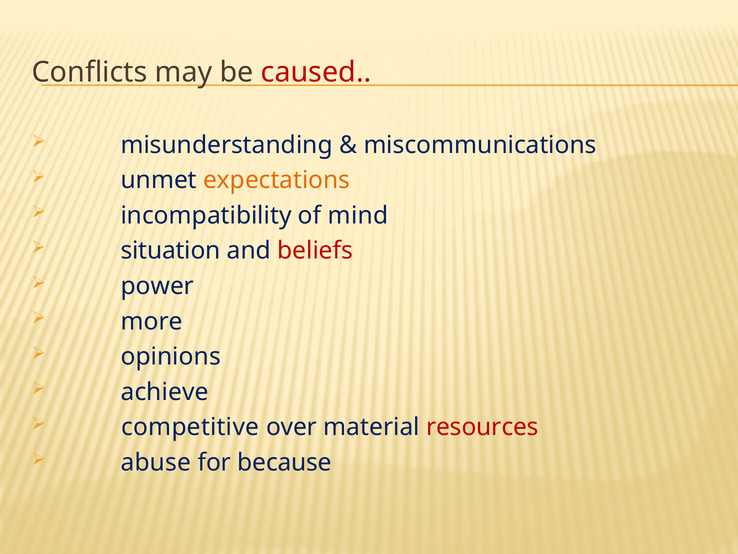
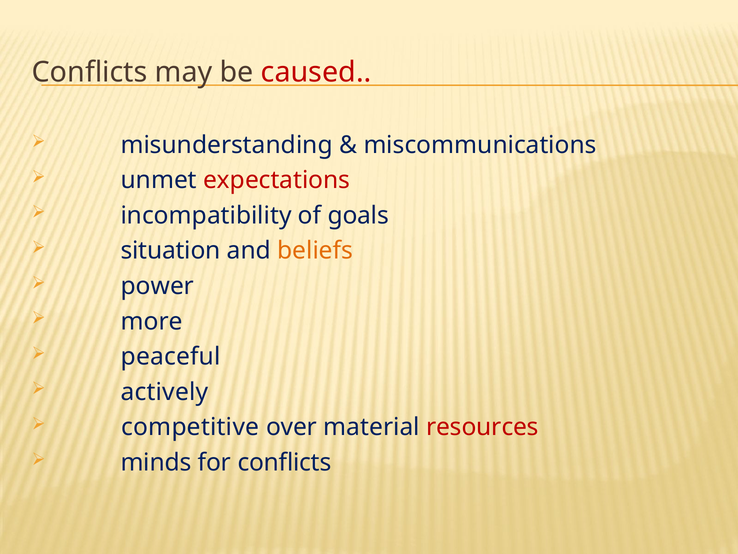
expectations colour: orange -> red
mind: mind -> goals
beliefs colour: red -> orange
opinions: opinions -> peaceful
achieve: achieve -> actively
abuse: abuse -> minds
for because: because -> conflicts
